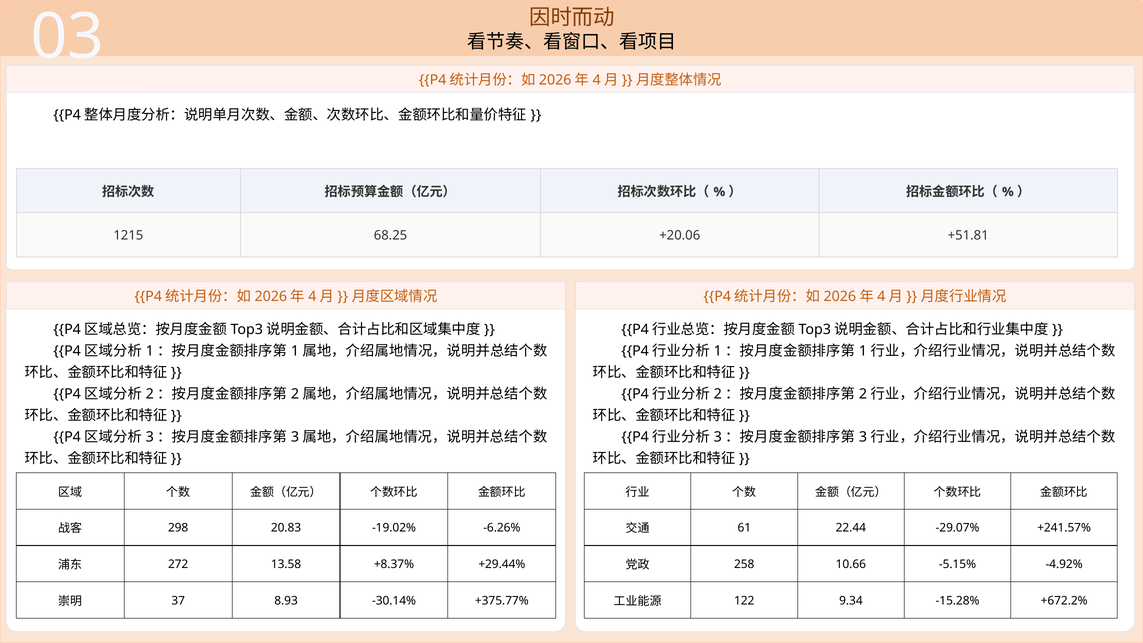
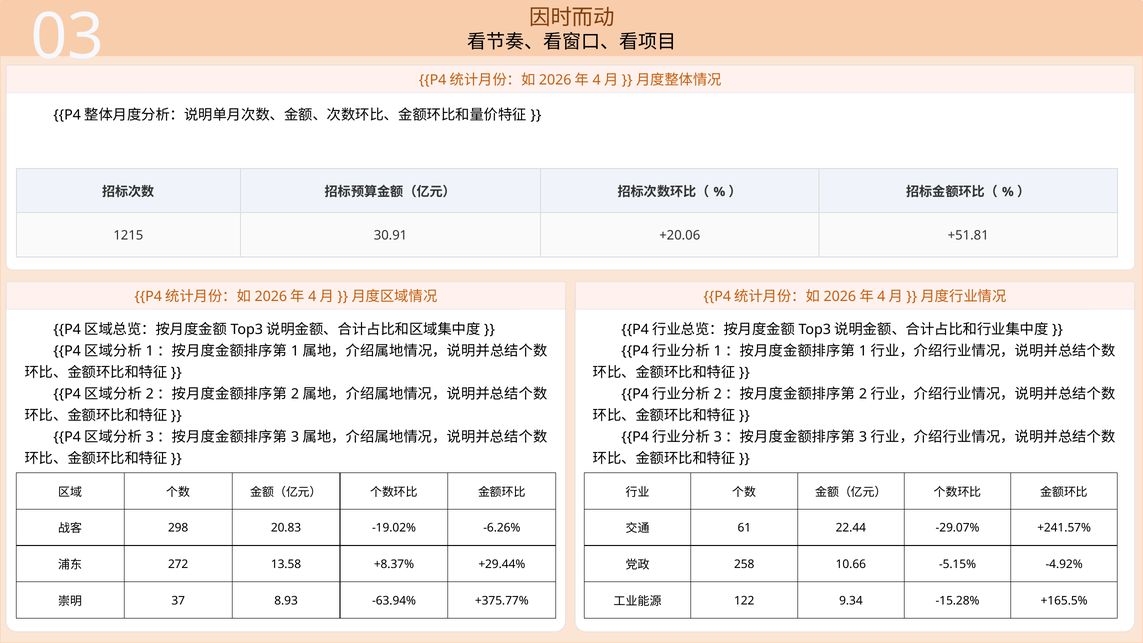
68.25: 68.25 -> 30.91
-30.14%: -30.14% -> -63.94%
+672.2%: +672.2% -> +165.5%
